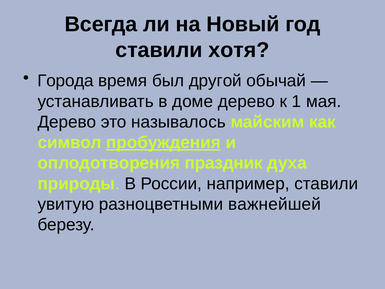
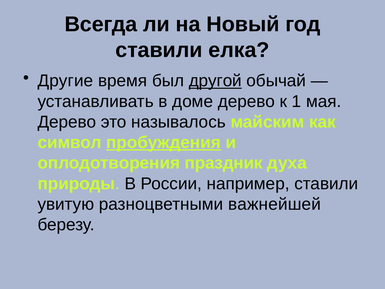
хотя: хотя -> елка
Города: Города -> Другие
другой underline: none -> present
